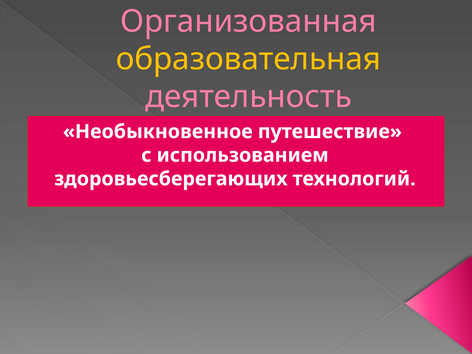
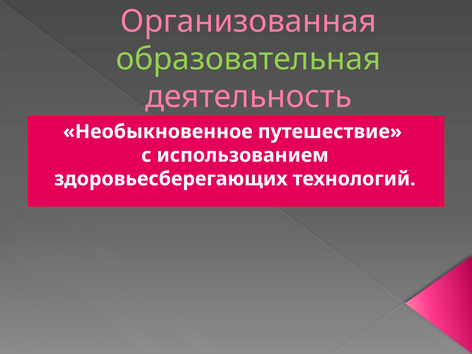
образовательная colour: yellow -> light green
